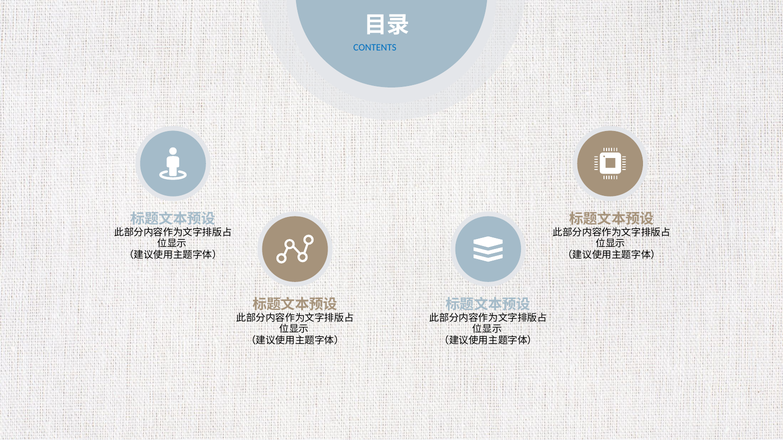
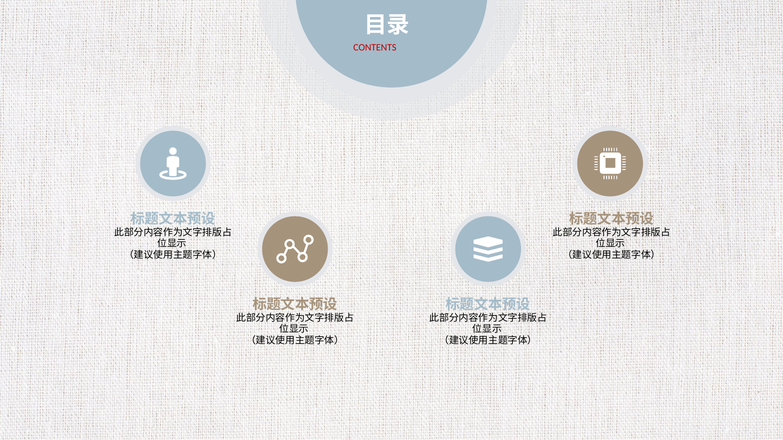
CONTENTS colour: blue -> red
